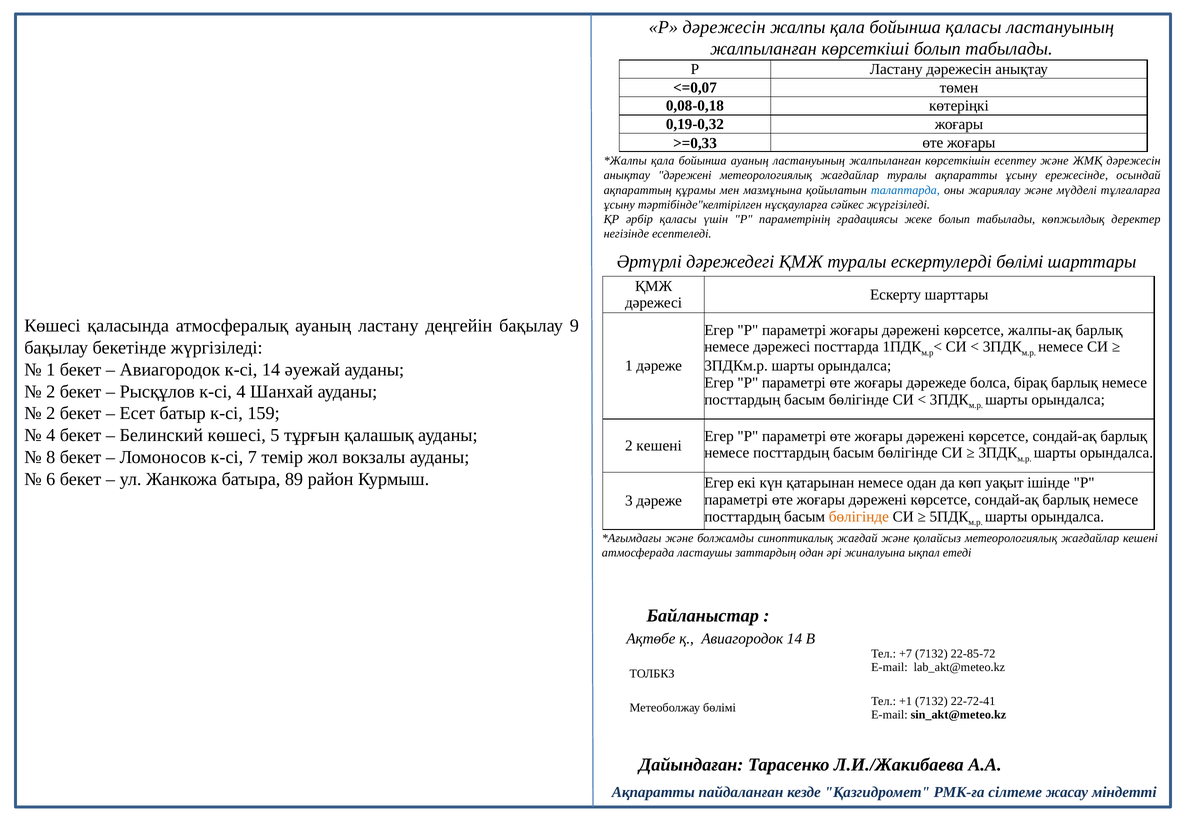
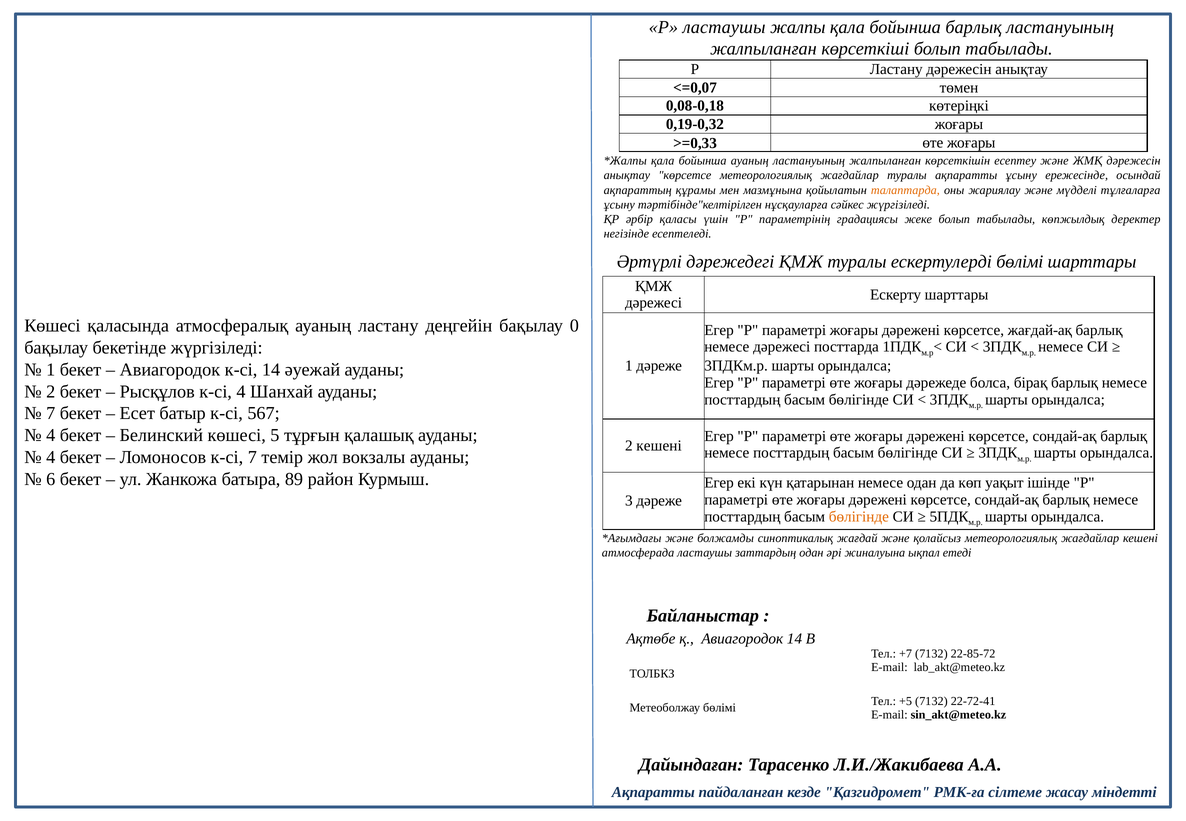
Р дәрежесін: дәрежесін -> ластаушы
бойынша қаласы: қаласы -> барлық
анықтау дәрежені: дәрежені -> көрсетсе
талаптарда colour: blue -> orange
9: 9 -> 0
жалпы-ақ: жалпы-ақ -> жағдай-ақ
2 at (51, 413): 2 -> 7
159: 159 -> 567
8 at (51, 457): 8 -> 4
+1: +1 -> +5
